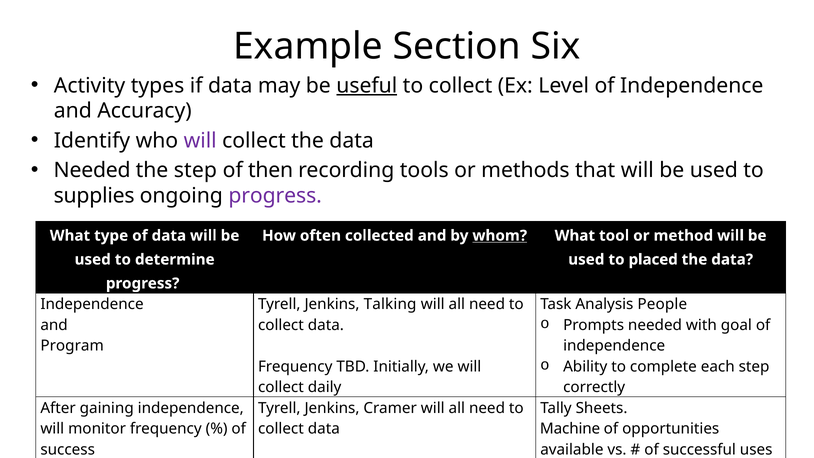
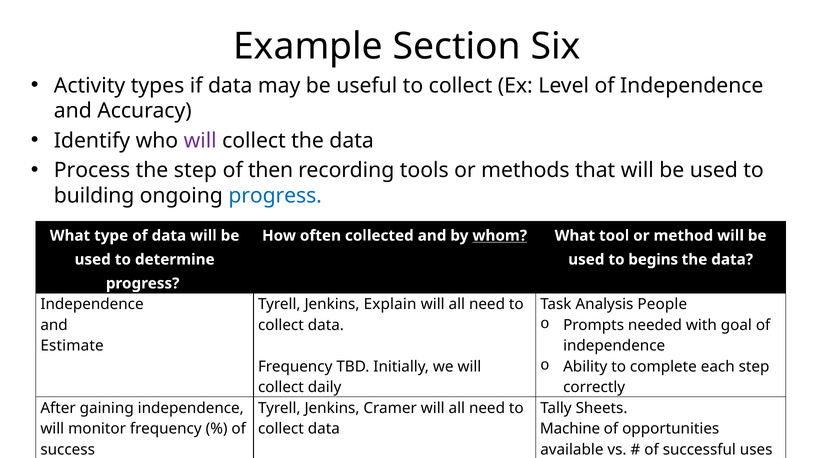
useful underline: present -> none
Needed at (92, 170): Needed -> Process
supplies: supplies -> building
progress at (275, 196) colour: purple -> blue
placed: placed -> begins
Talking: Talking -> Explain
Program: Program -> Estimate
